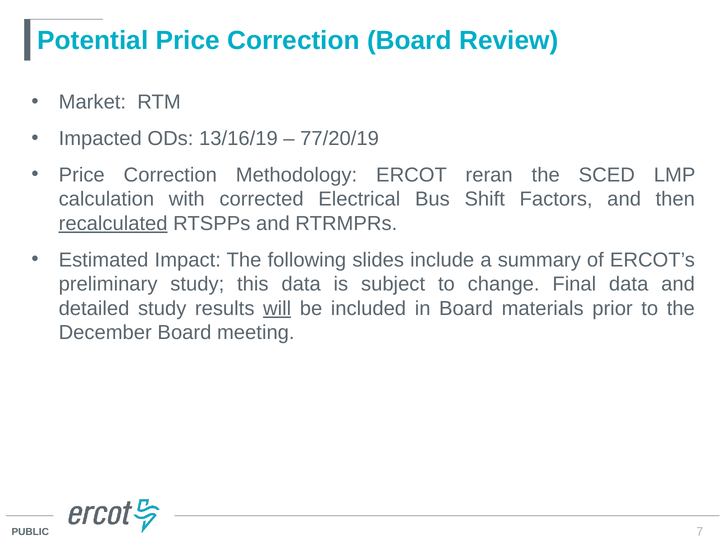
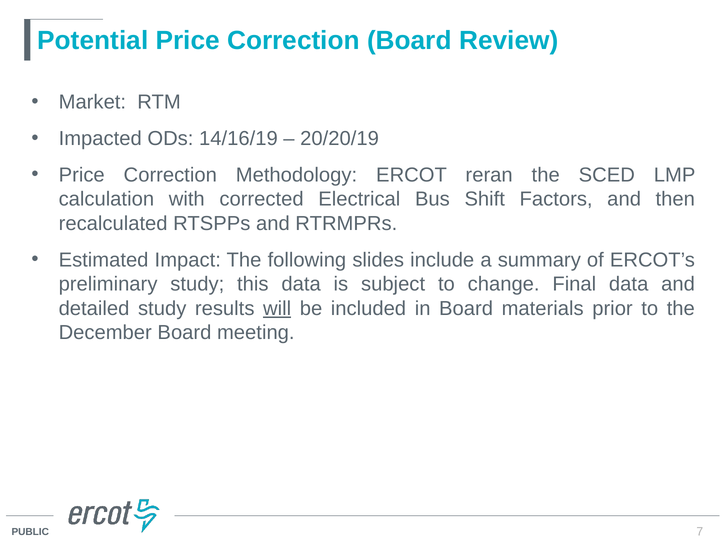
13/16/19: 13/16/19 -> 14/16/19
77/20/19: 77/20/19 -> 20/20/19
recalculated underline: present -> none
